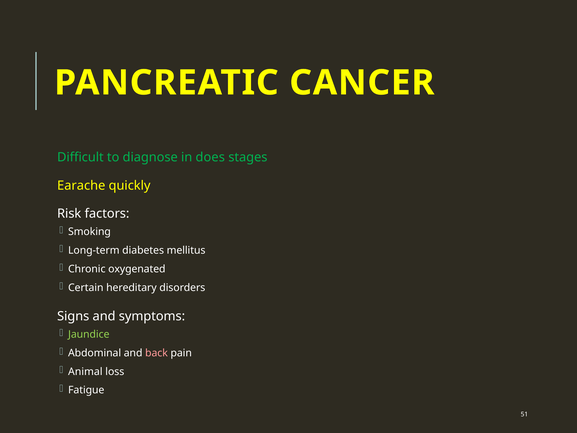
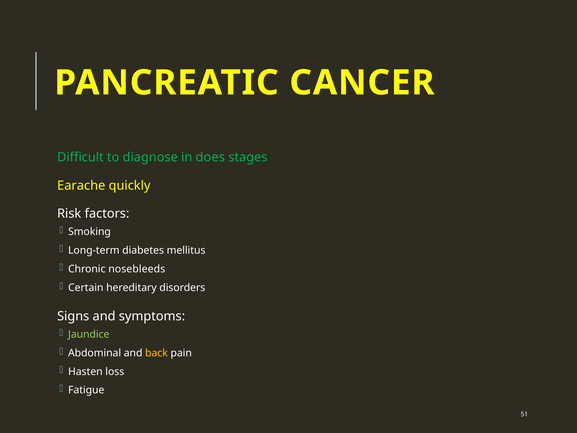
oxygenated: oxygenated -> nosebleeds
back colour: pink -> yellow
Animal: Animal -> Hasten
